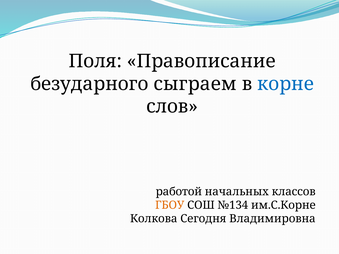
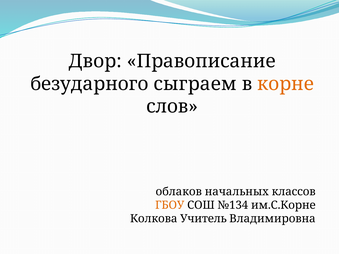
Поля: Поля -> Двор
корне colour: blue -> orange
работой: работой -> облаков
Сегодня: Сегодня -> Учитель
